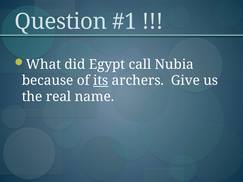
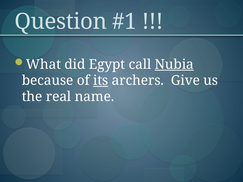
Nubia underline: none -> present
